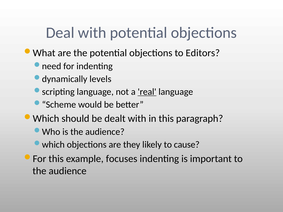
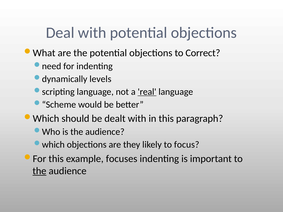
Editors: Editors -> Correct
cause: cause -> focus
the at (39, 171) underline: none -> present
